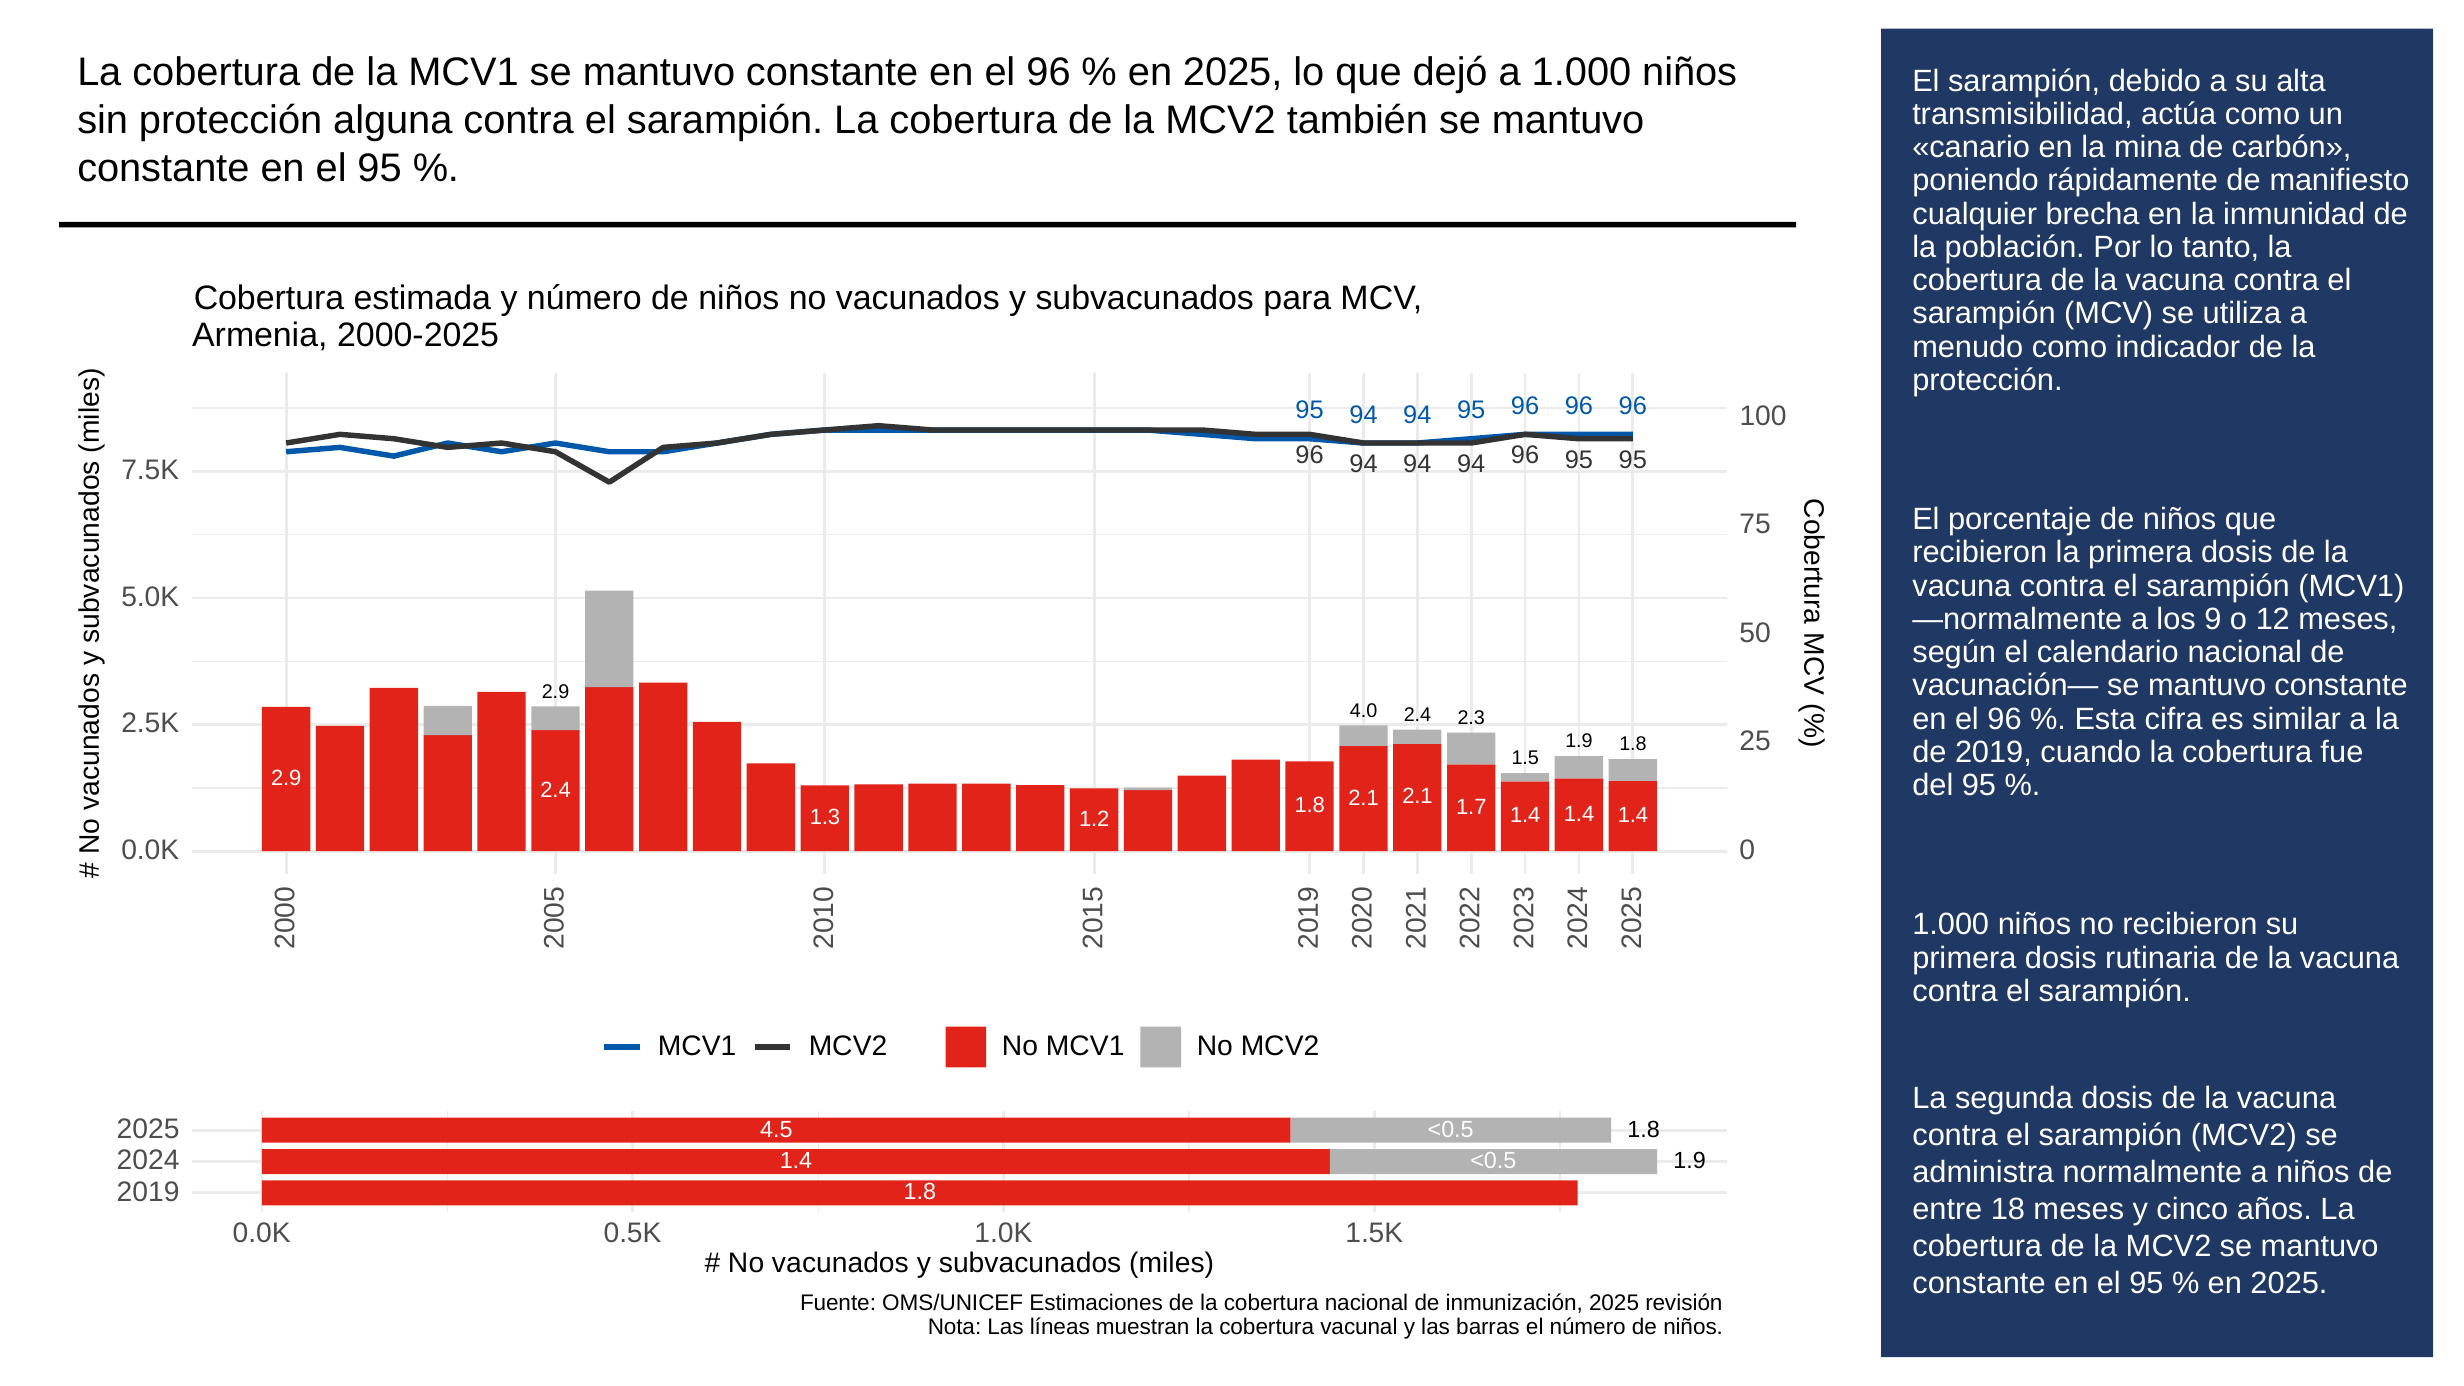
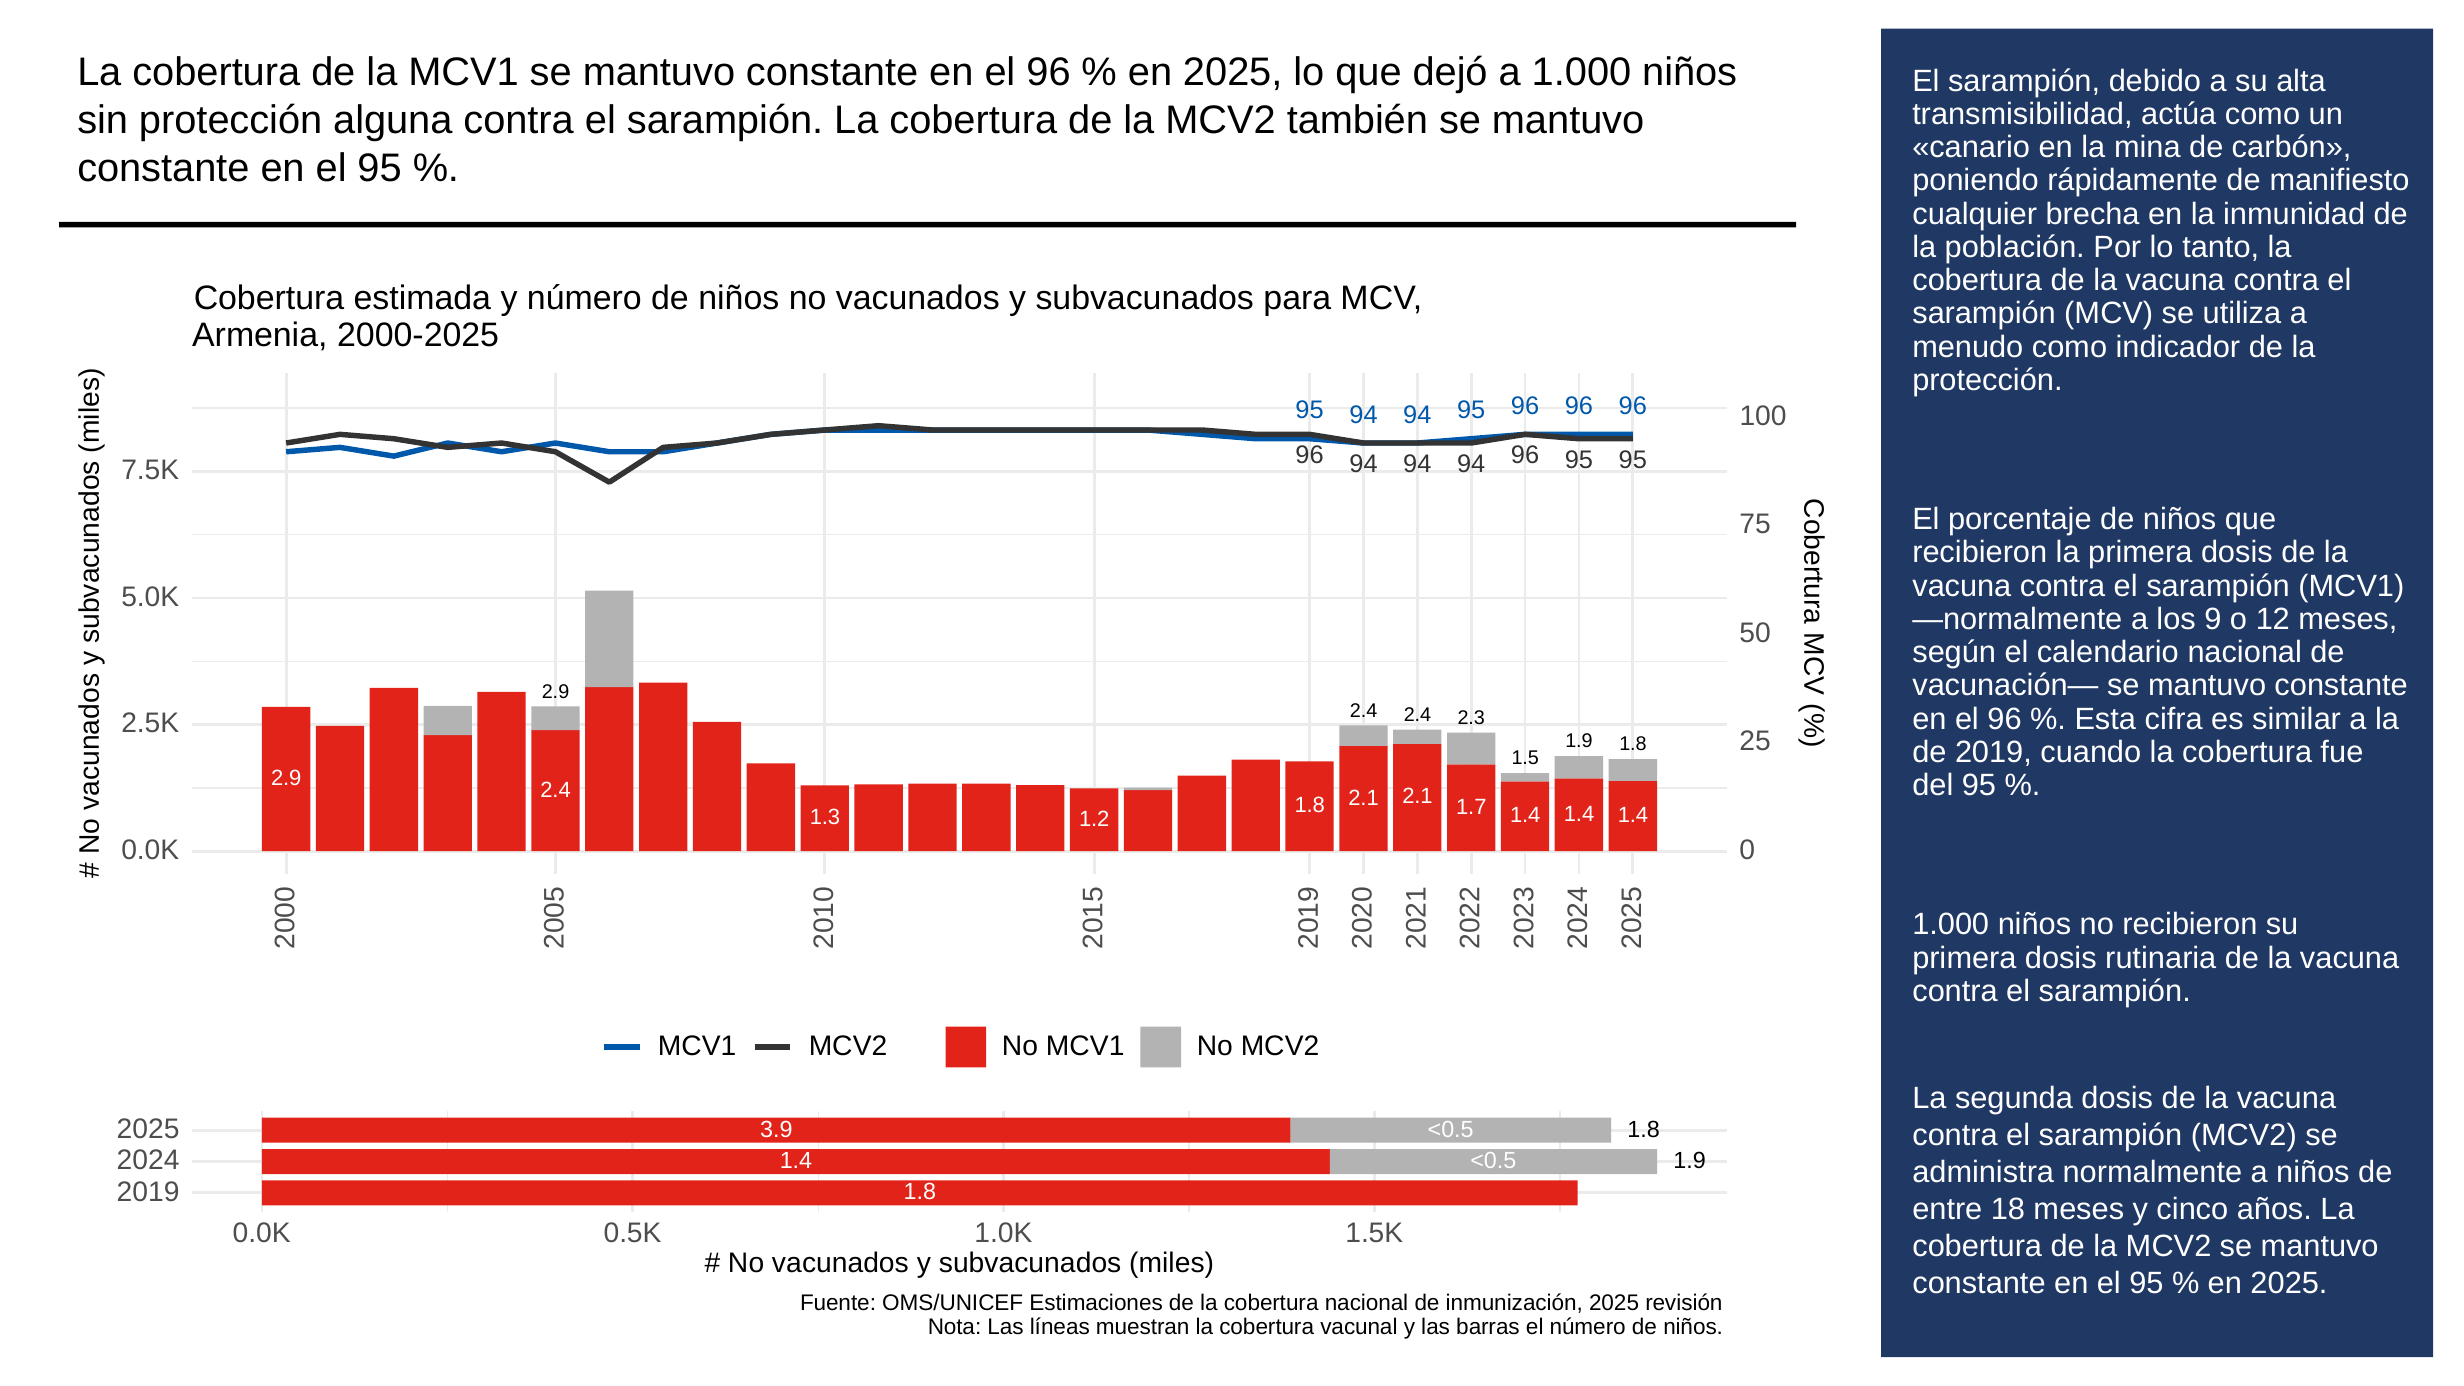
4.0 at (1364, 711): 4.0 -> 2.4
4.5: 4.5 -> 3.9
